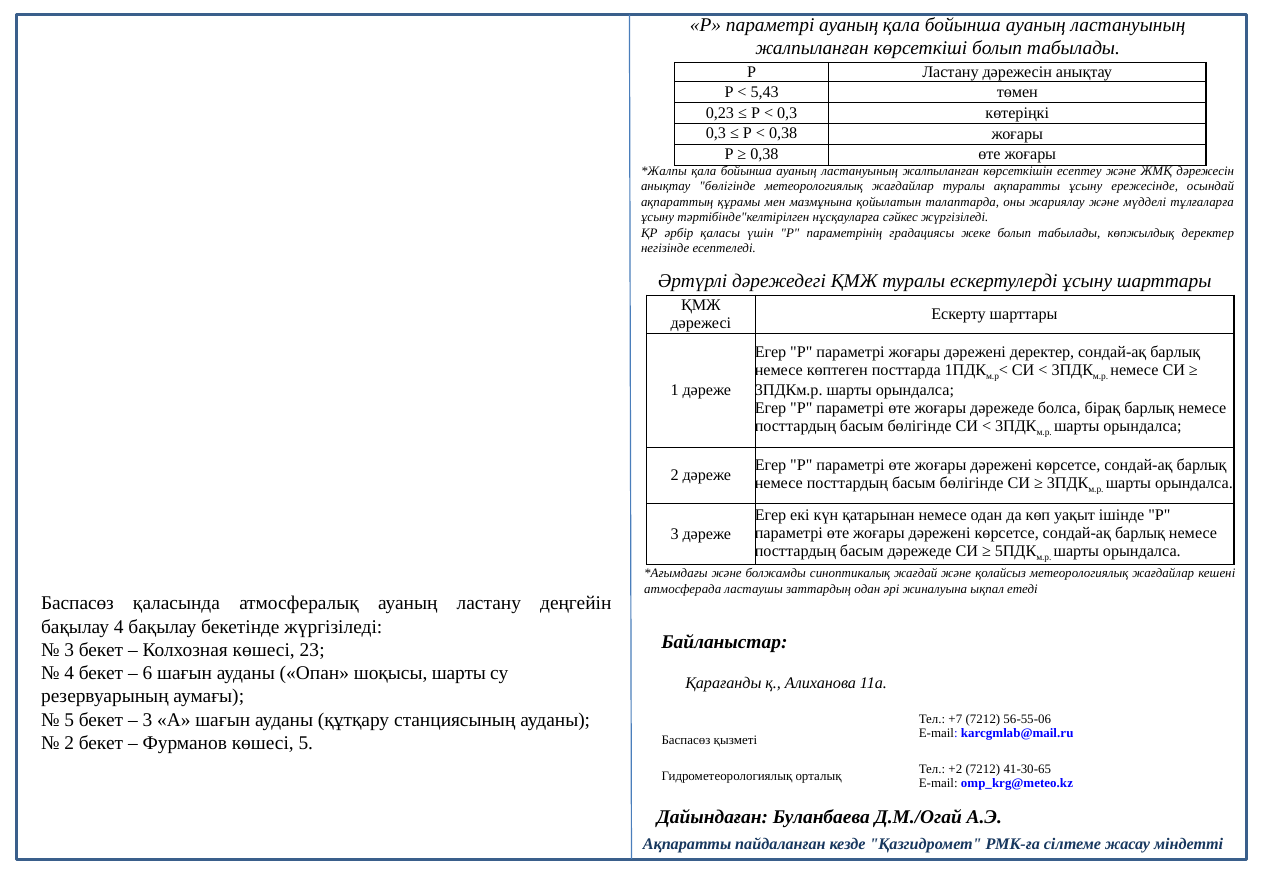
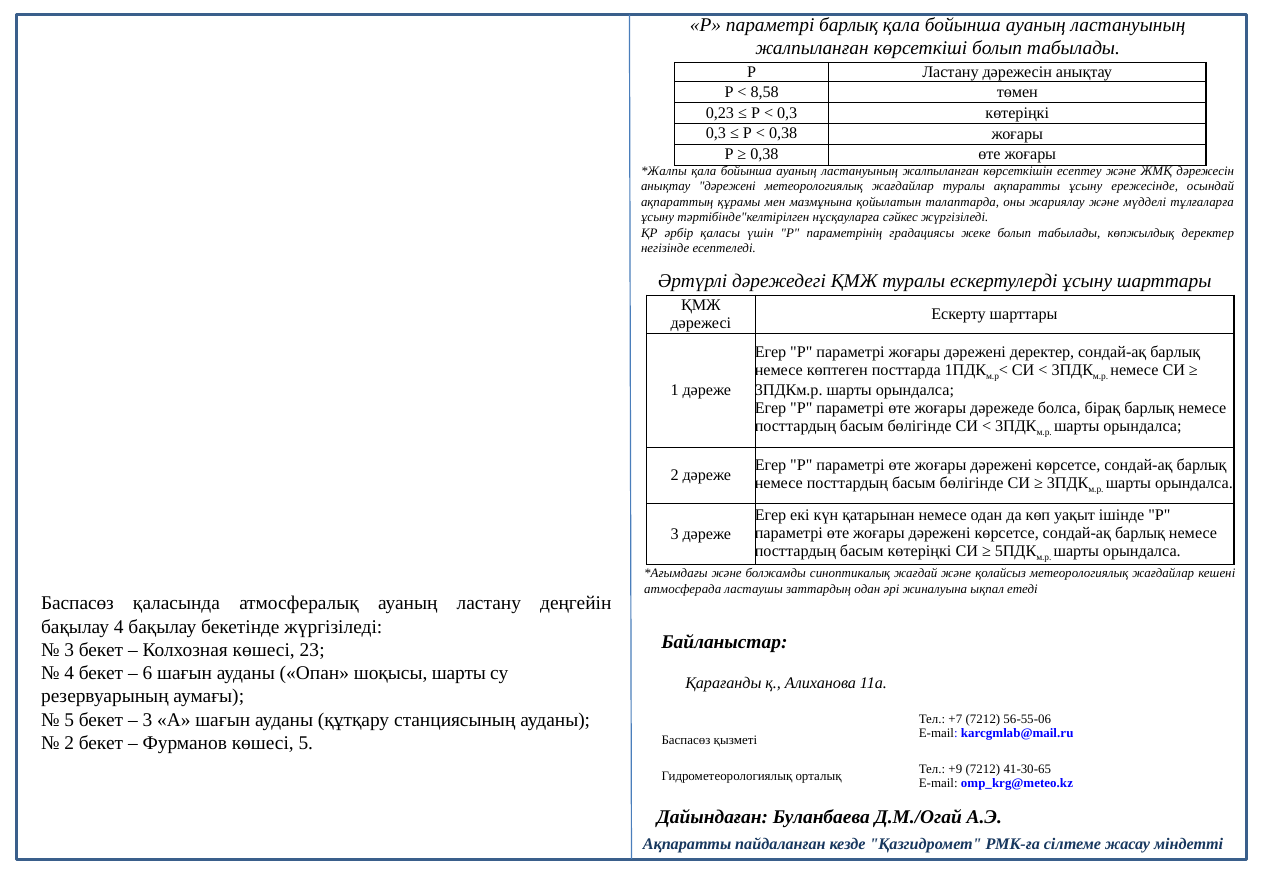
параметрі ауаның: ауаның -> барлық
5,43: 5,43 -> 8,58
анықтау бөлігінде: бөлігінде -> дәрежені
басым дәрежеде: дәрежеде -> көтеріңкі
+2: +2 -> +9
